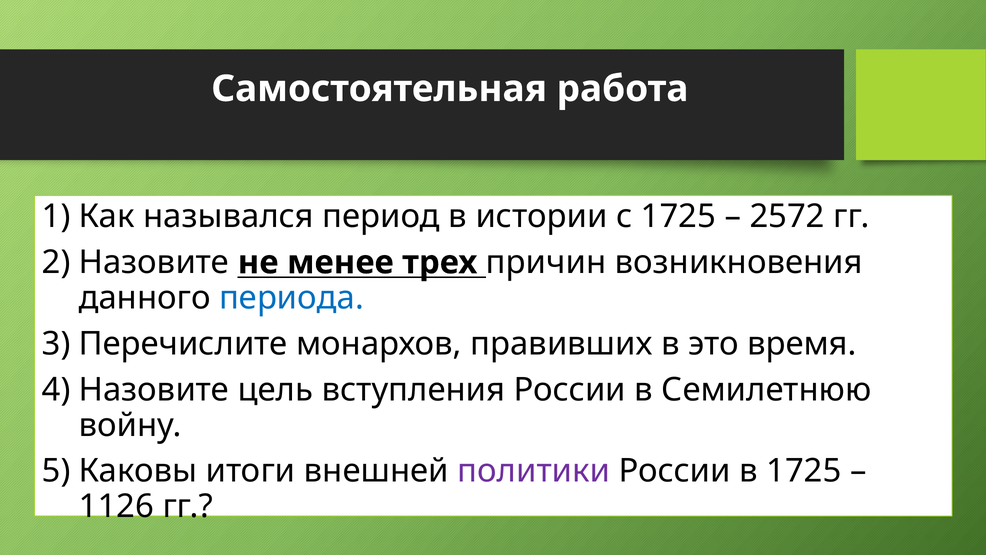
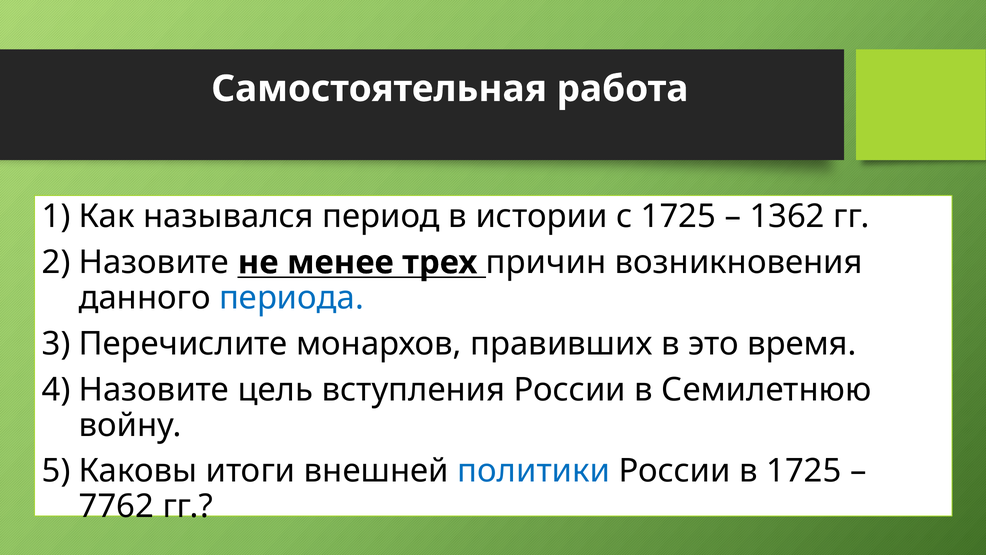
2572: 2572 -> 1362
политики colour: purple -> blue
1126: 1126 -> 7762
